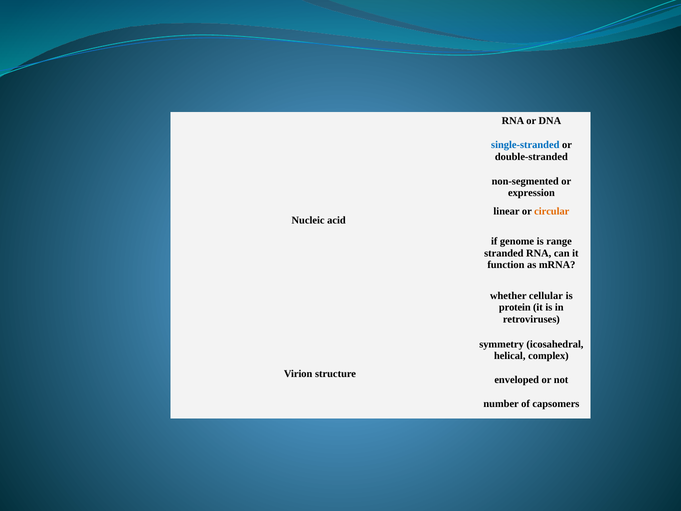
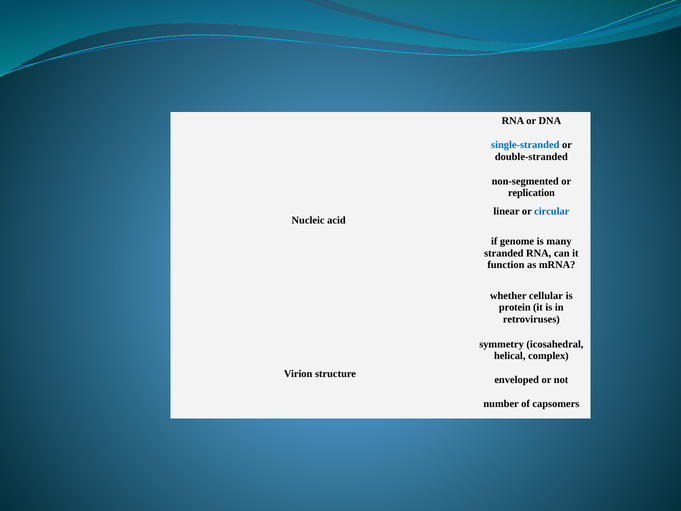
expression: expression -> replication
circular colour: orange -> blue
range: range -> many
